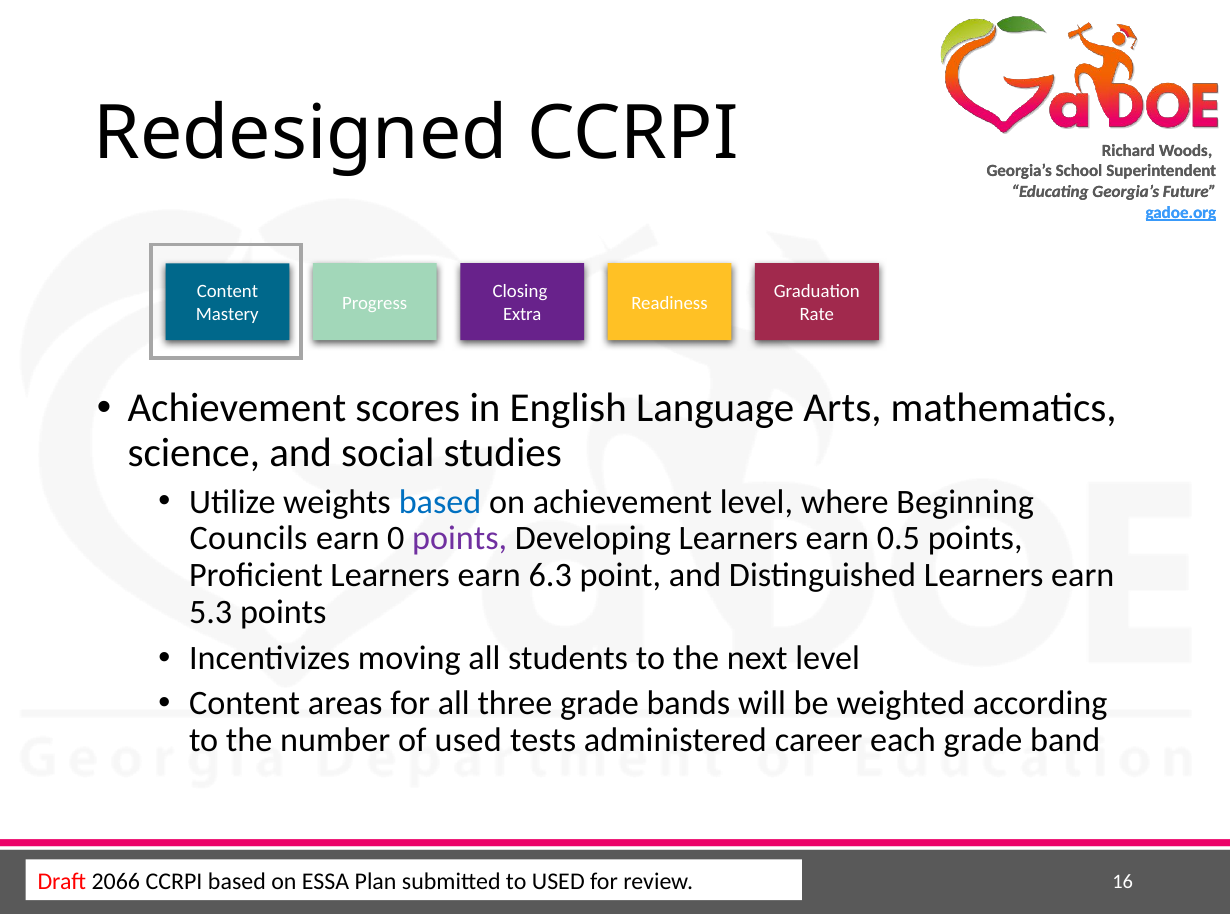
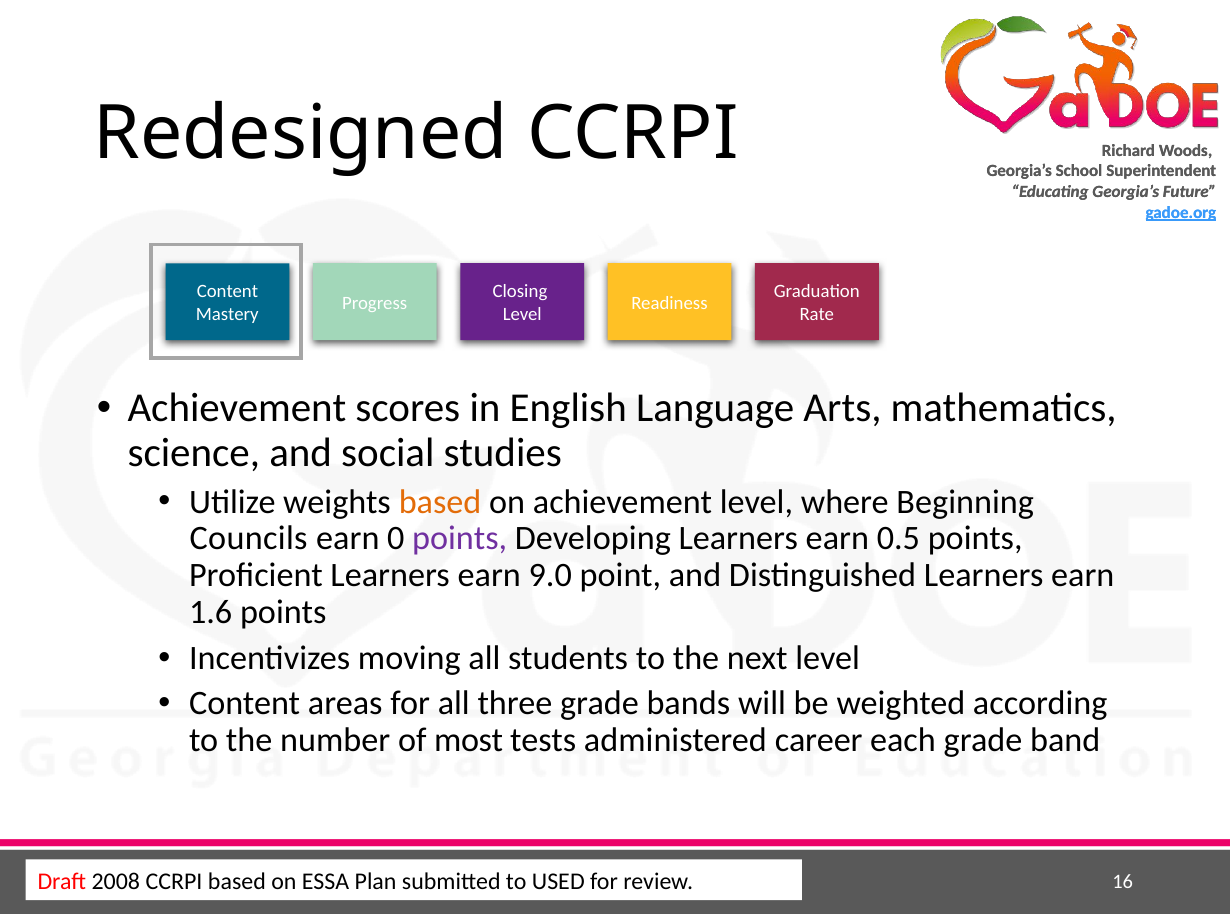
Extra at (522, 314): Extra -> Level
based at (440, 501) colour: blue -> orange
6.3: 6.3 -> 9.0
5.3: 5.3 -> 1.6
of used: used -> most
2066: 2066 -> 2008
